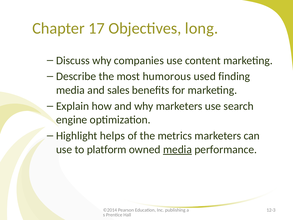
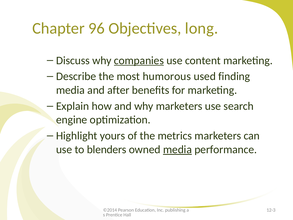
17: 17 -> 96
companies underline: none -> present
sales: sales -> after
helps: helps -> yours
platform: platform -> blenders
